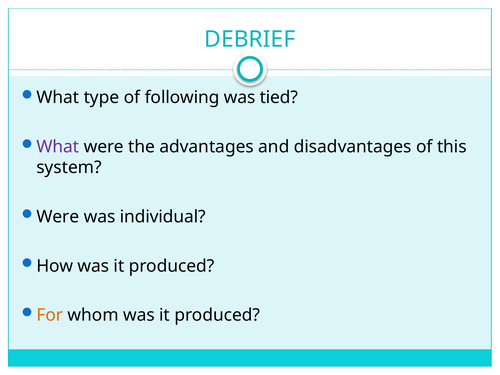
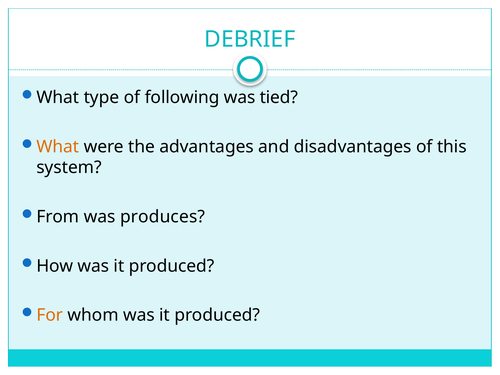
What at (58, 147) colour: purple -> orange
Were at (58, 217): Were -> From
individual: individual -> produces
